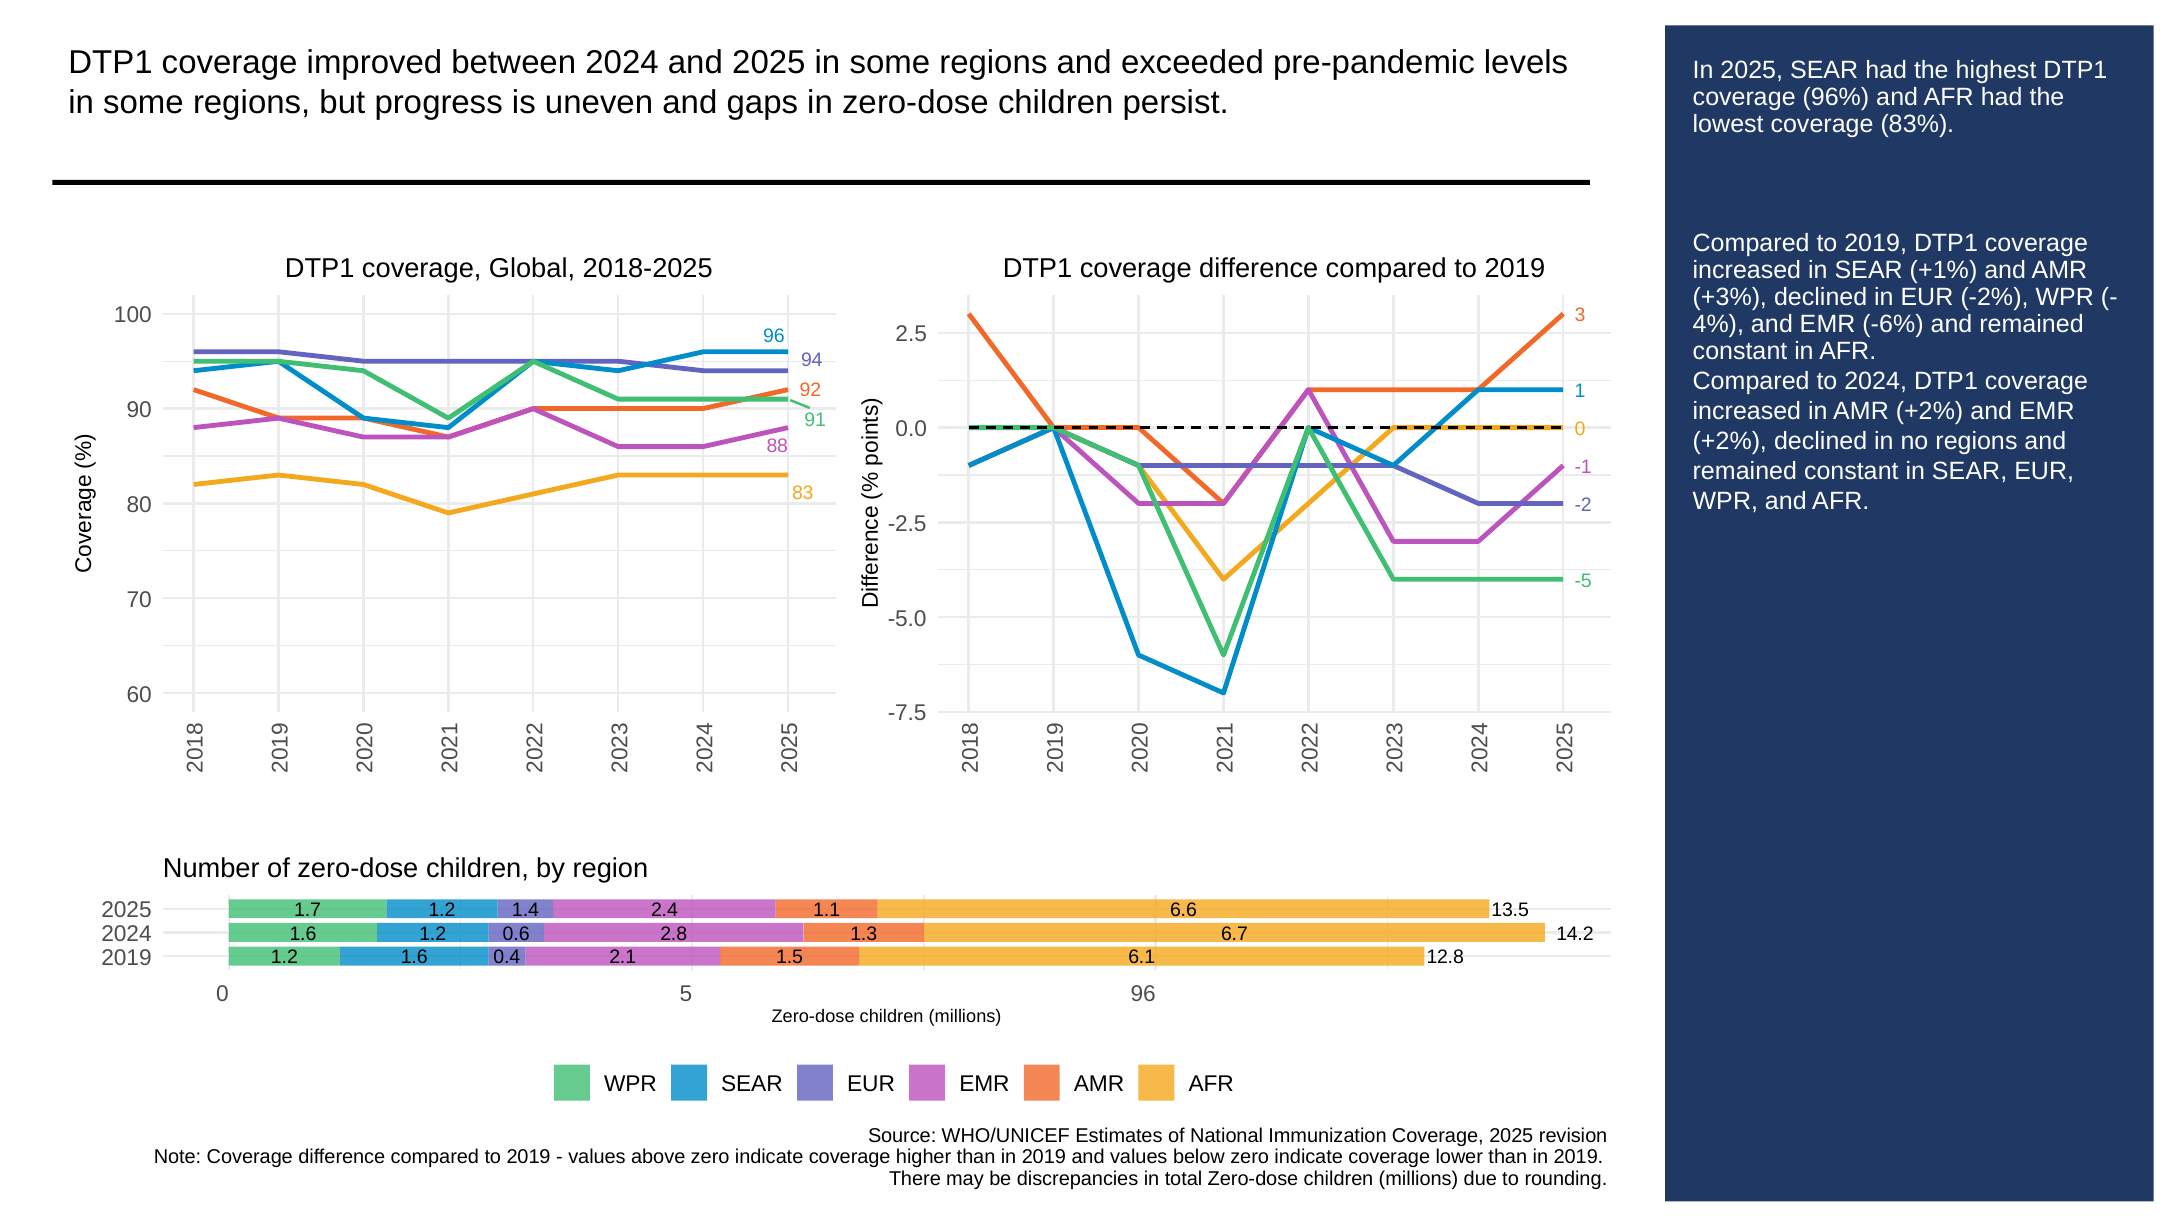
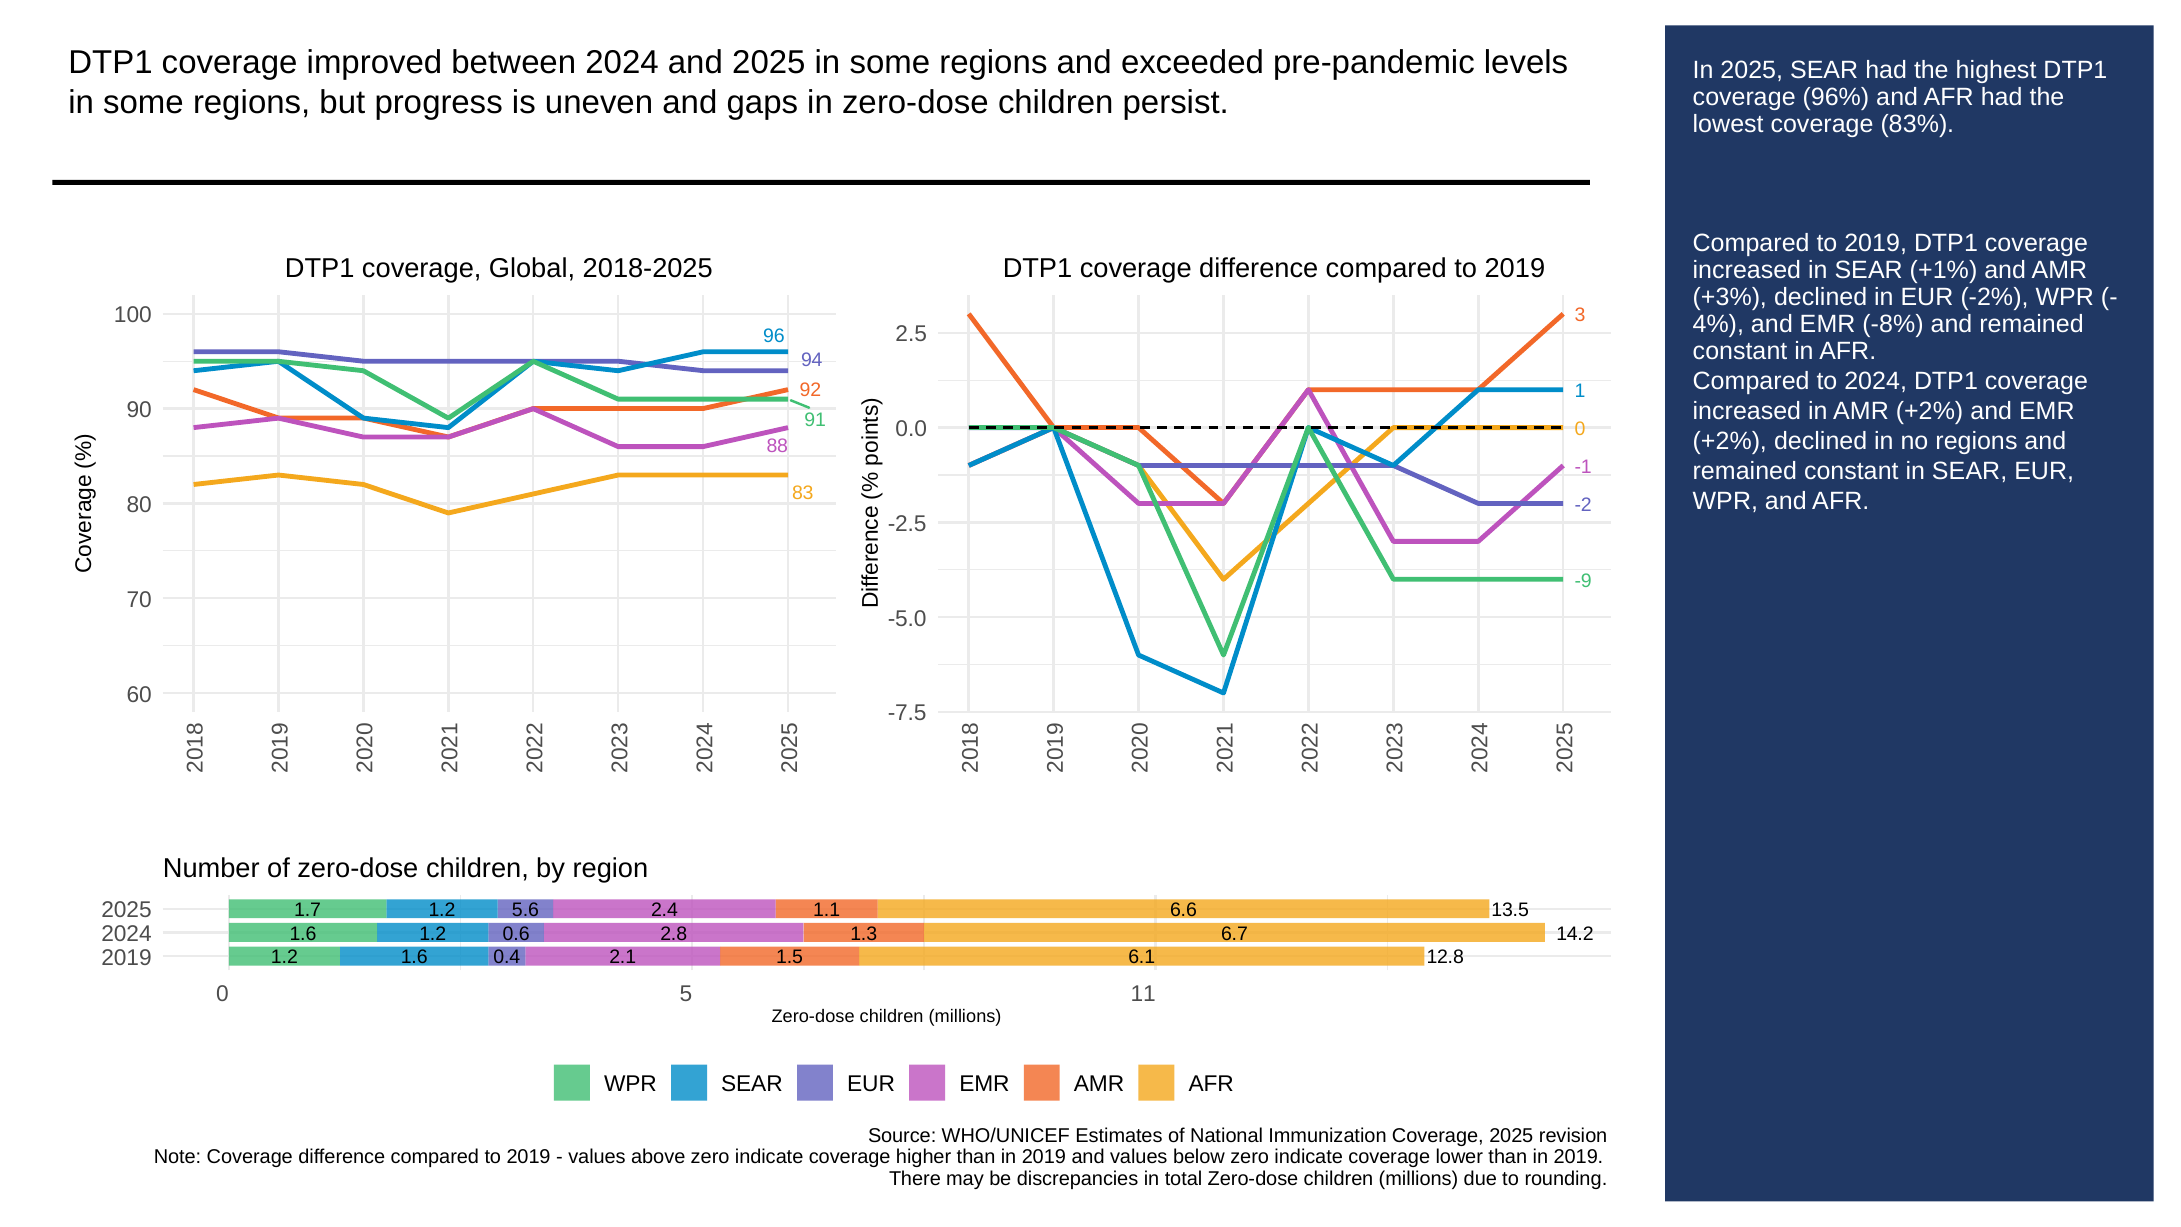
-6%: -6% -> -8%
-5: -5 -> -9
1.4: 1.4 -> 5.6
5 96: 96 -> 11
